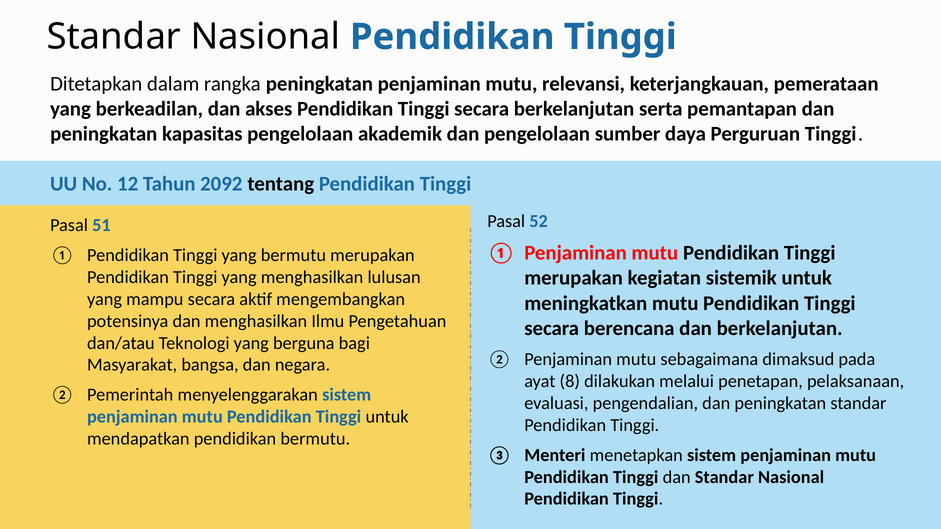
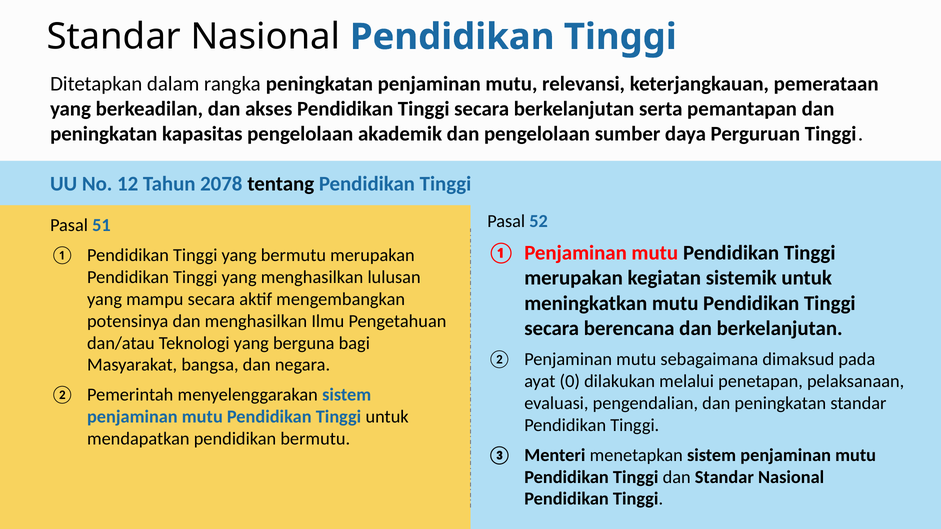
2092: 2092 -> 2078
8: 8 -> 0
